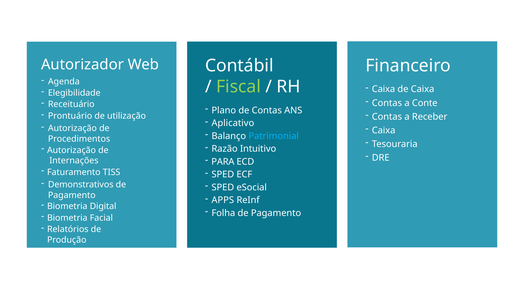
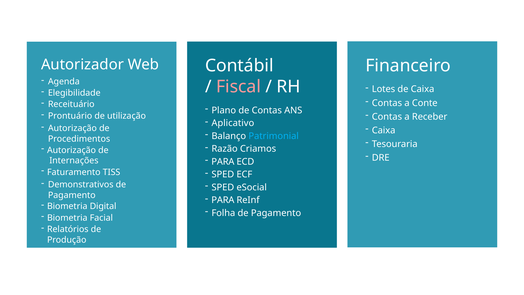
Fiscal colour: light green -> pink
Caixa at (384, 89): Caixa -> Lotes
Intuitivo: Intuitivo -> Criamos
APPS at (223, 200): APPS -> PARA
